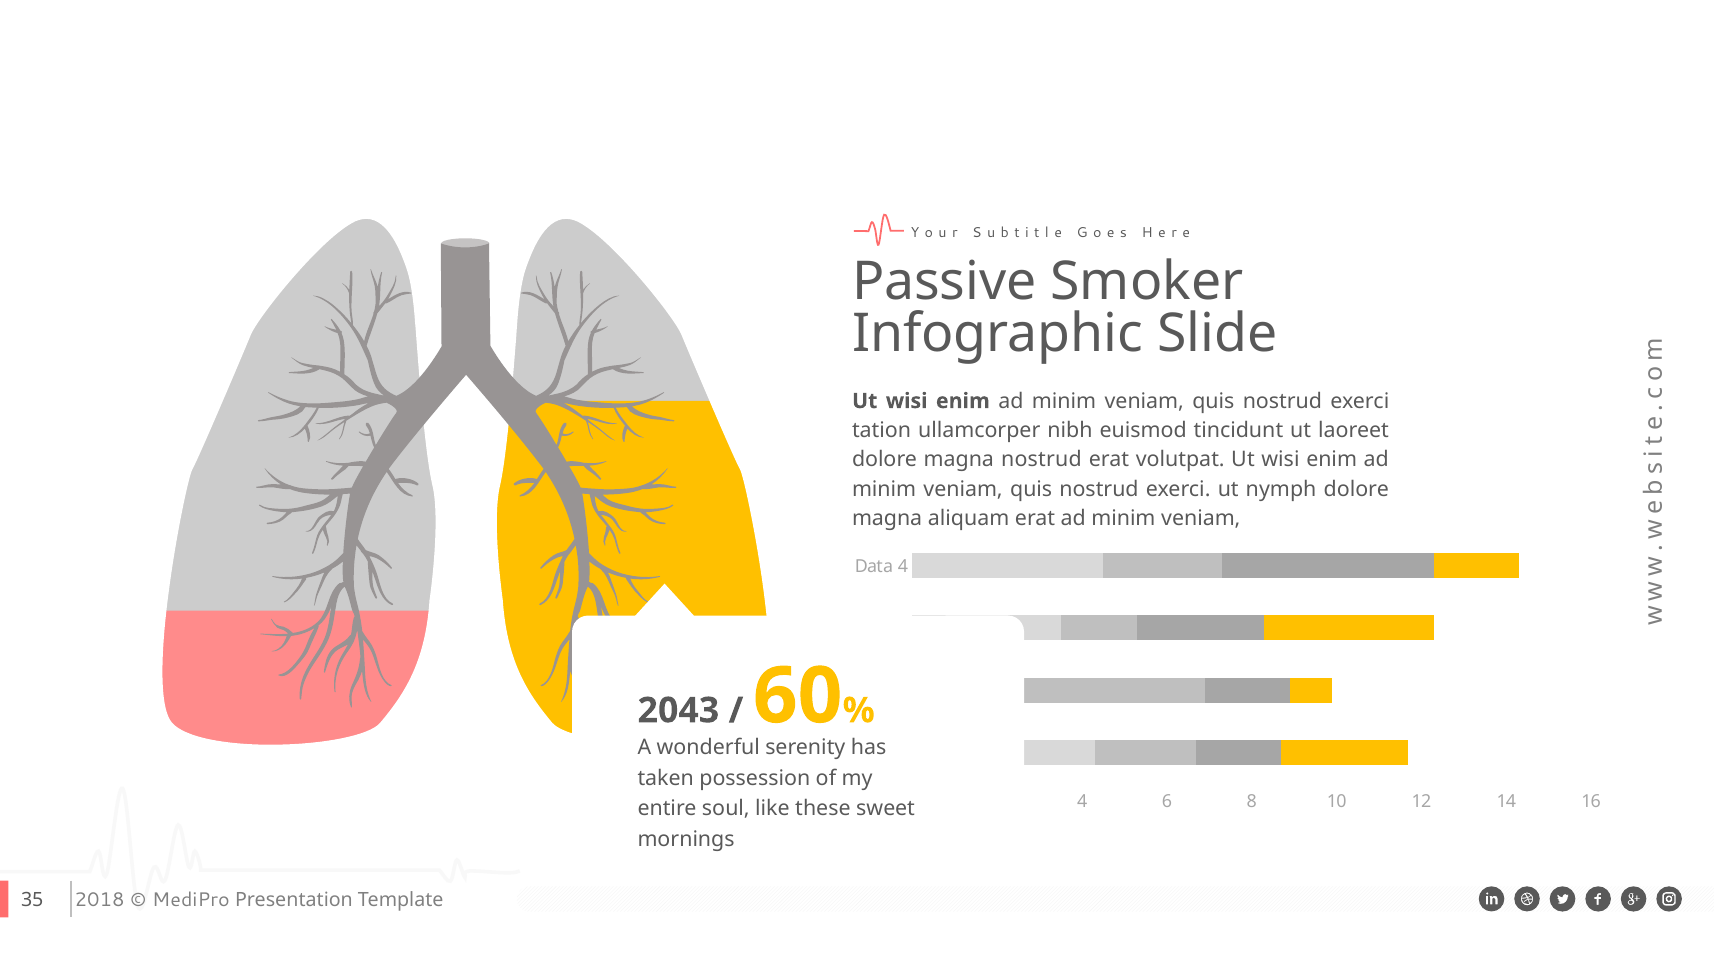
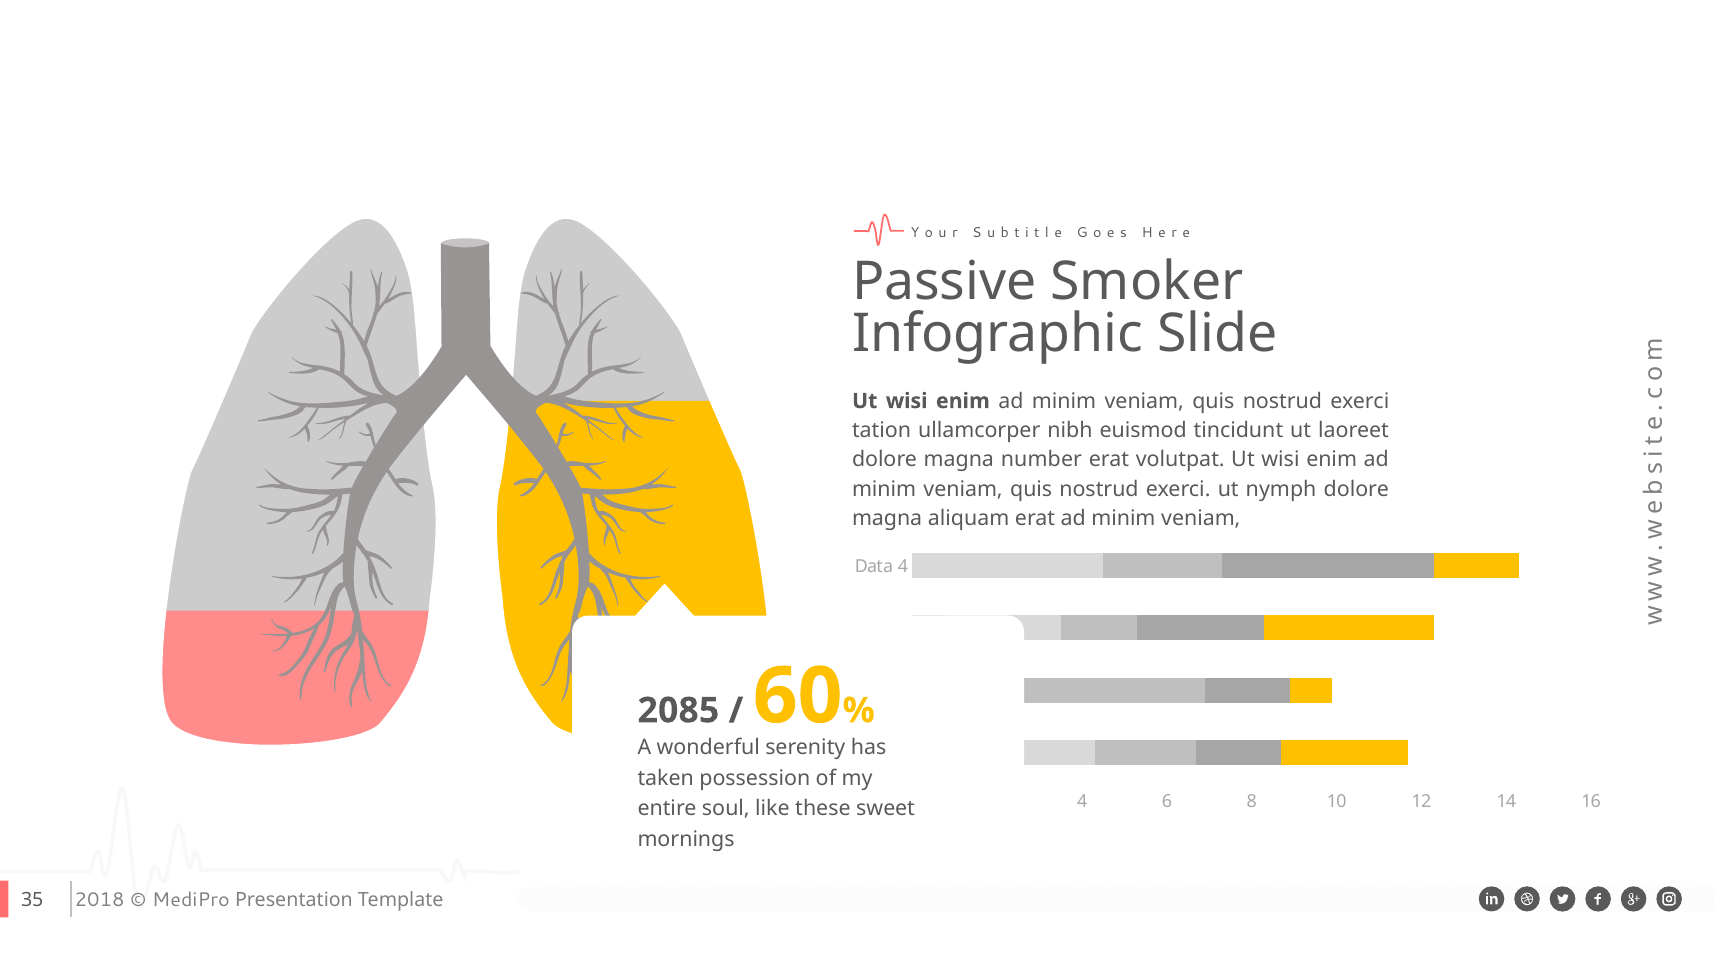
magna nostrud: nostrud -> number
2043: 2043 -> 2085
